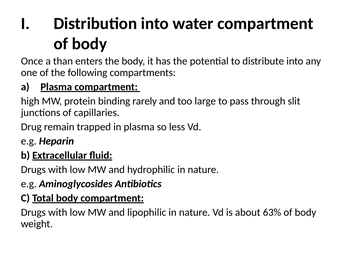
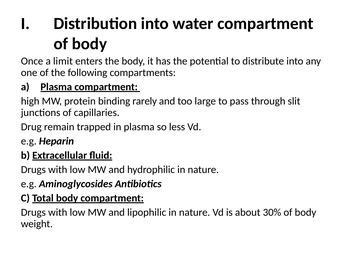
than: than -> limit
63%: 63% -> 30%
